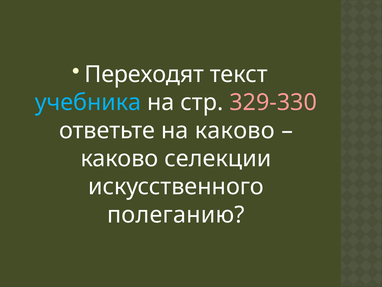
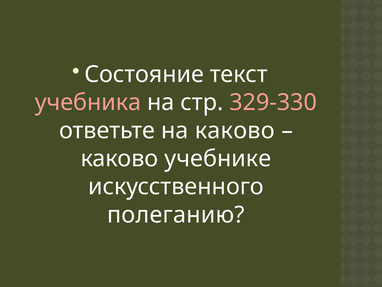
Переходят: Переходят -> Состояние
учебника colour: light blue -> pink
селекции: селекции -> учебнике
